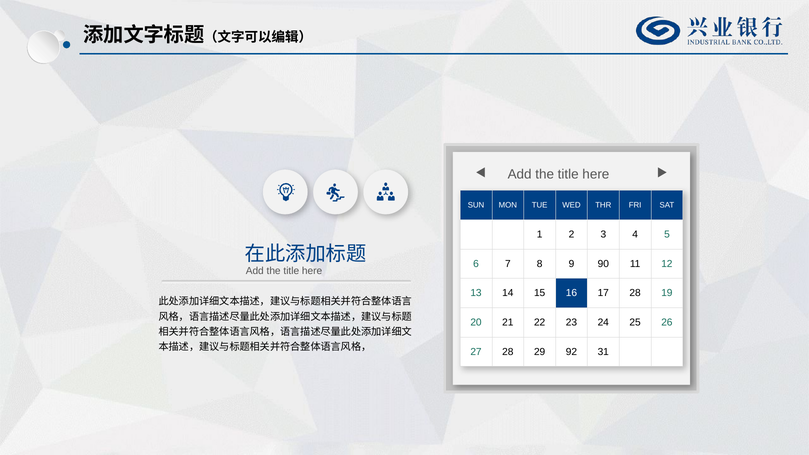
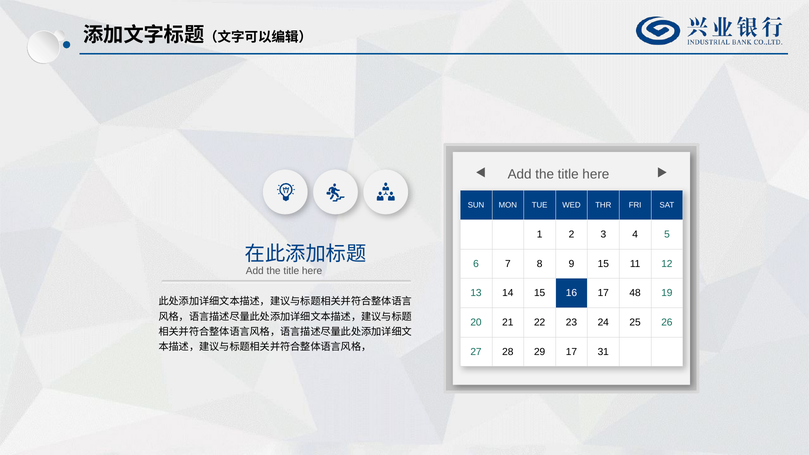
9 90: 90 -> 15
17 28: 28 -> 48
29 92: 92 -> 17
